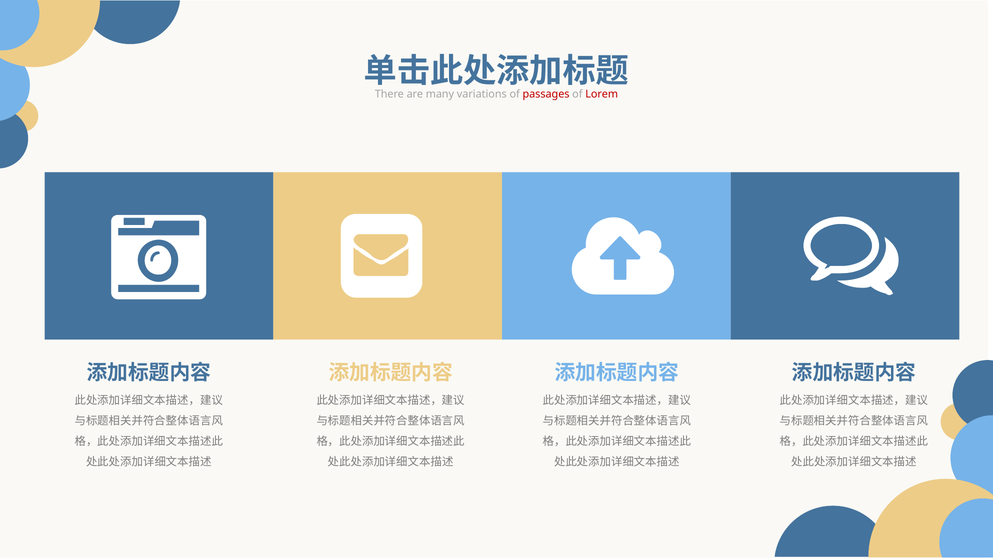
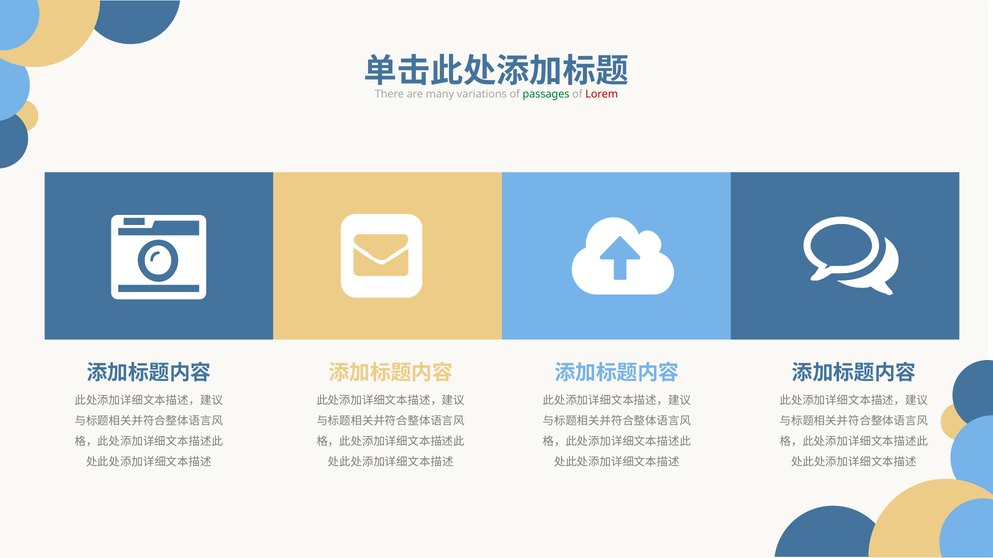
passages colour: red -> green
